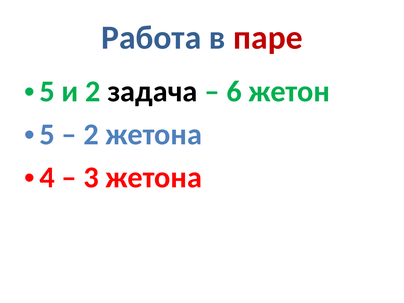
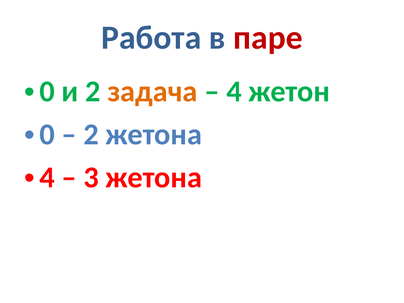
5 at (47, 92): 5 -> 0
задача colour: black -> orange
6 at (234, 92): 6 -> 4
5 at (47, 135): 5 -> 0
